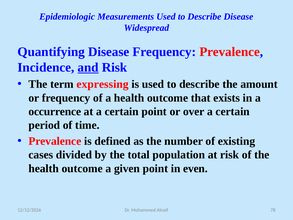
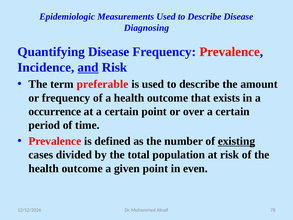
Widespread: Widespread -> Diagnosing
expressing: expressing -> preferable
existing underline: none -> present
